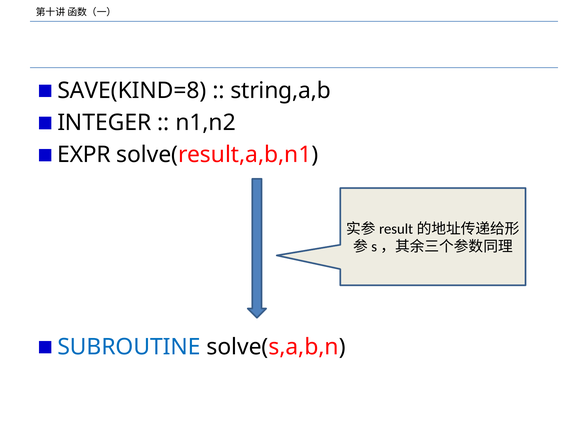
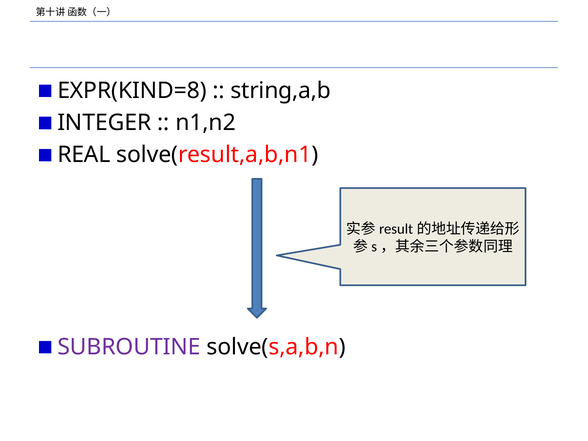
SAVE(KIND=8: SAVE(KIND=8 -> EXPR(KIND=8
EXPR: EXPR -> REAL
SUBROUTINE colour: blue -> purple
